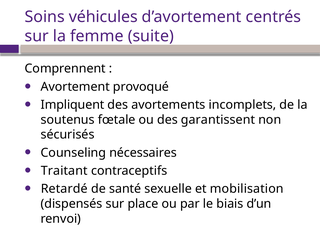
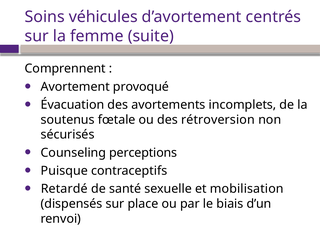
Impliquent: Impliquent -> Évacuation
garantissent: garantissent -> rétroversion
nécessaires: nécessaires -> perceptions
Traitant: Traitant -> Puisque
